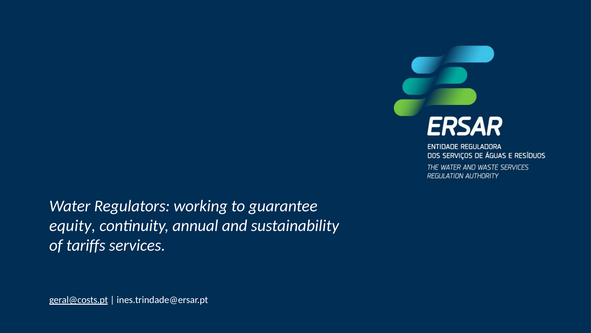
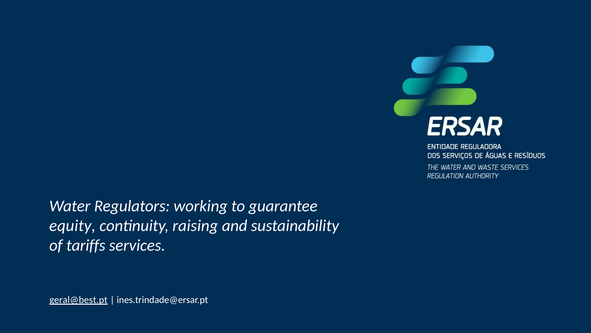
annual: annual -> raising
geral@costs.pt: geral@costs.pt -> geral@best.pt
